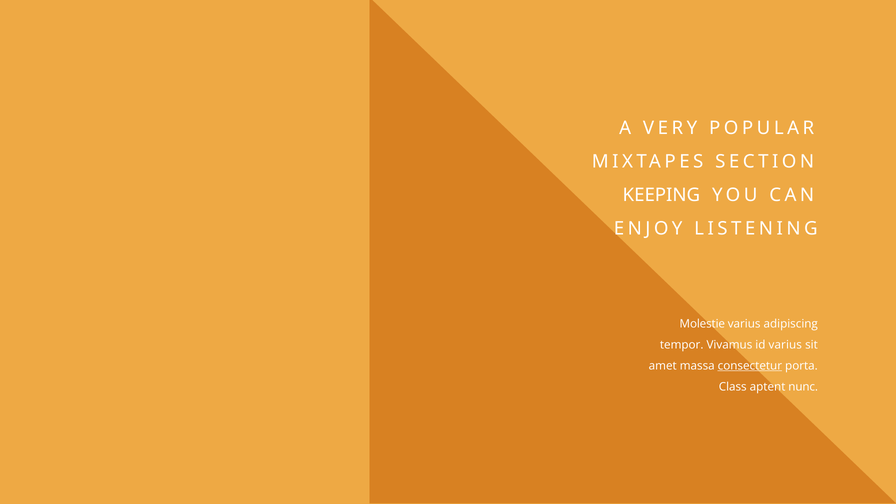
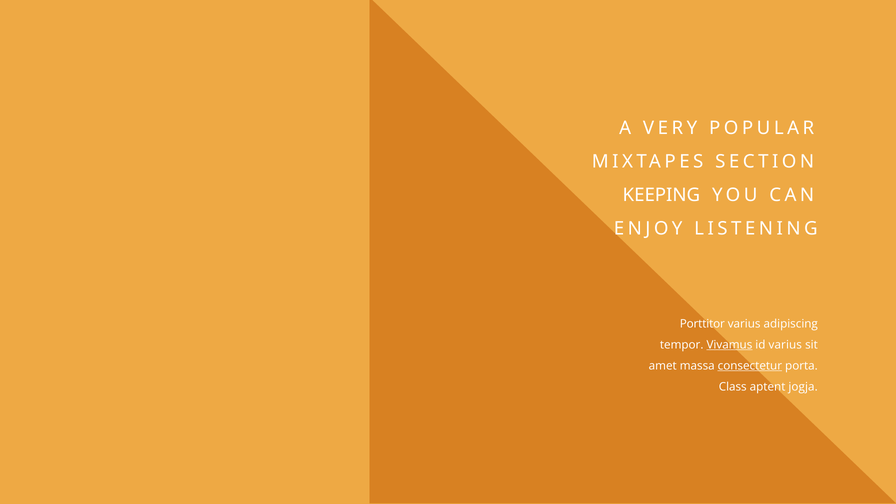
Molestie: Molestie -> Porttitor
Vivamus underline: none -> present
nunc: nunc -> jogja
